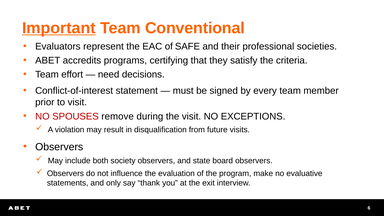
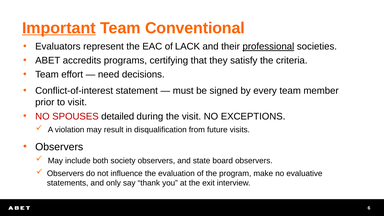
SAFE: SAFE -> LACK
professional underline: none -> present
remove: remove -> detailed
